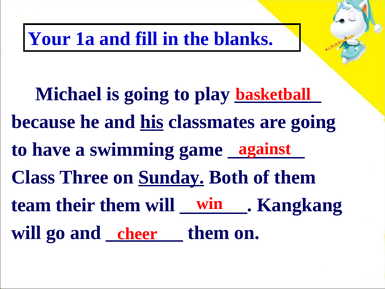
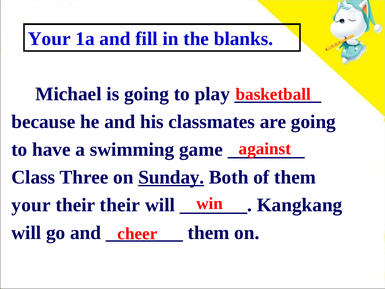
his underline: present -> none
team at (31, 205): team -> your
their them: them -> their
